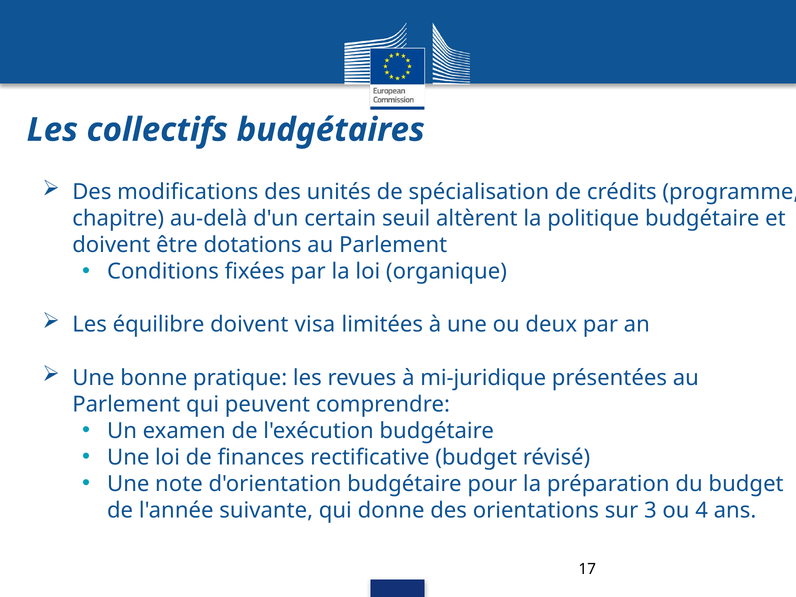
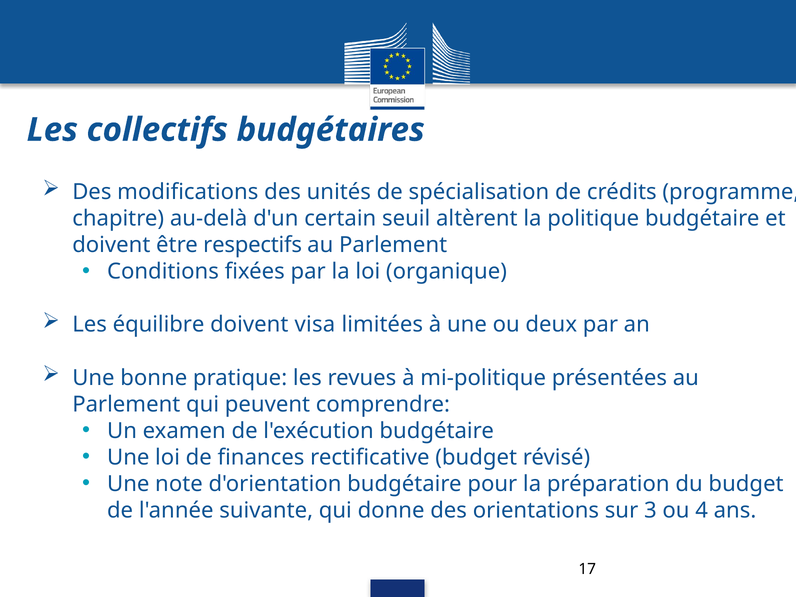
dotations: dotations -> respectifs
mi-juridique: mi-juridique -> mi-politique
